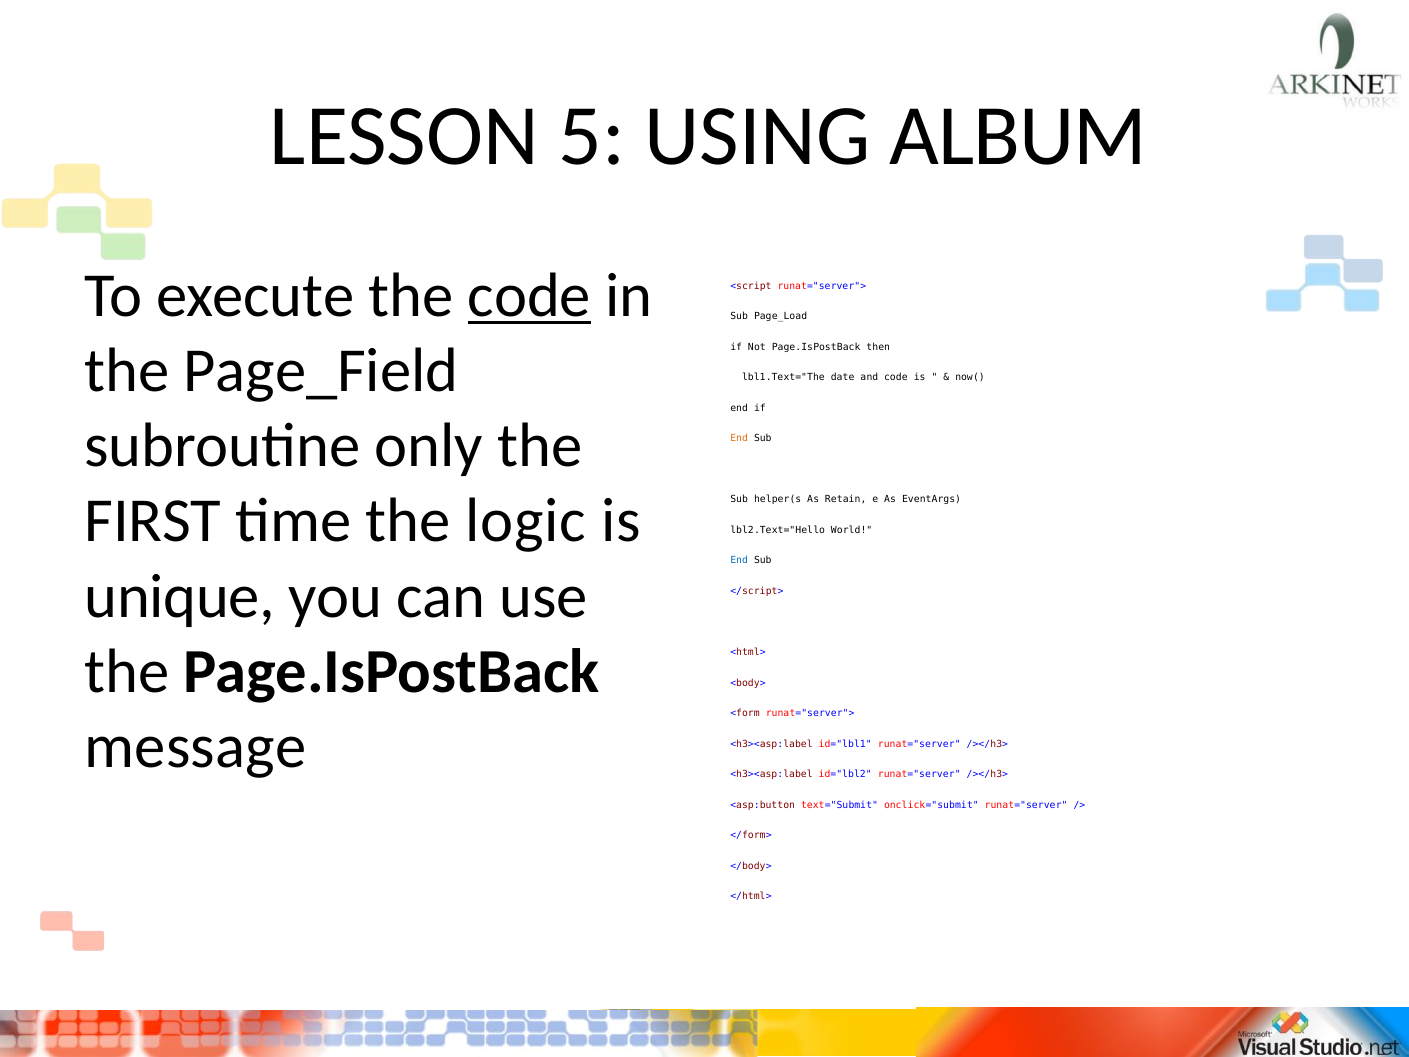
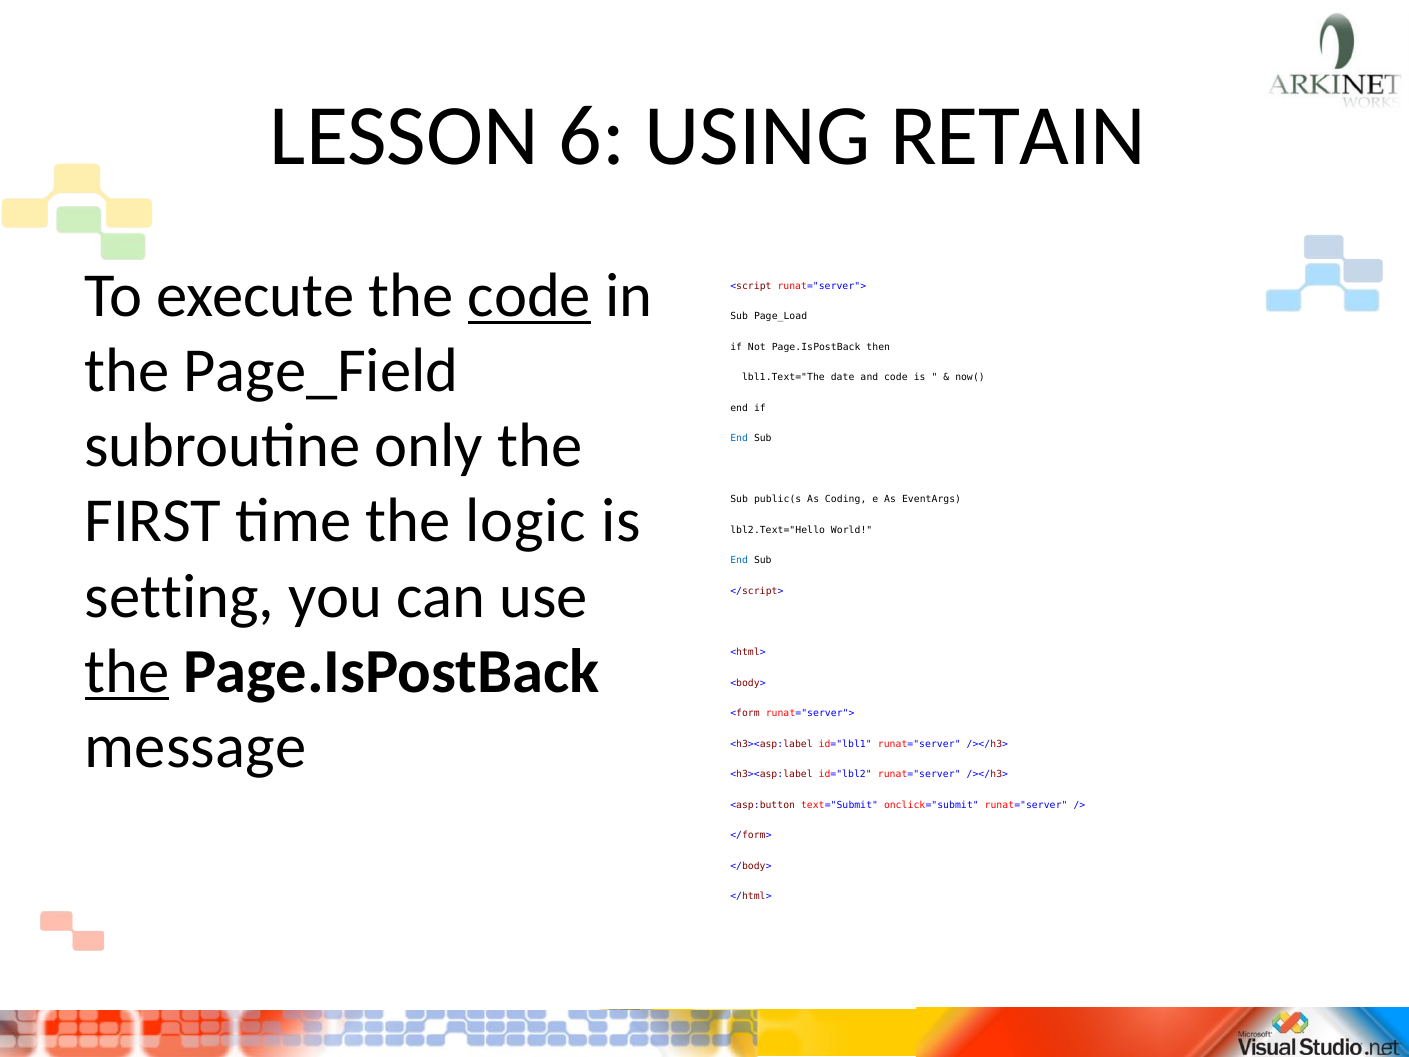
5: 5 -> 6
ALBUM: ALBUM -> RETAIN
End at (739, 439) colour: orange -> blue
helper(s: helper(s -> public(s
Retain: Retain -> Coding
unique: unique -> setting
the at (127, 671) underline: none -> present
